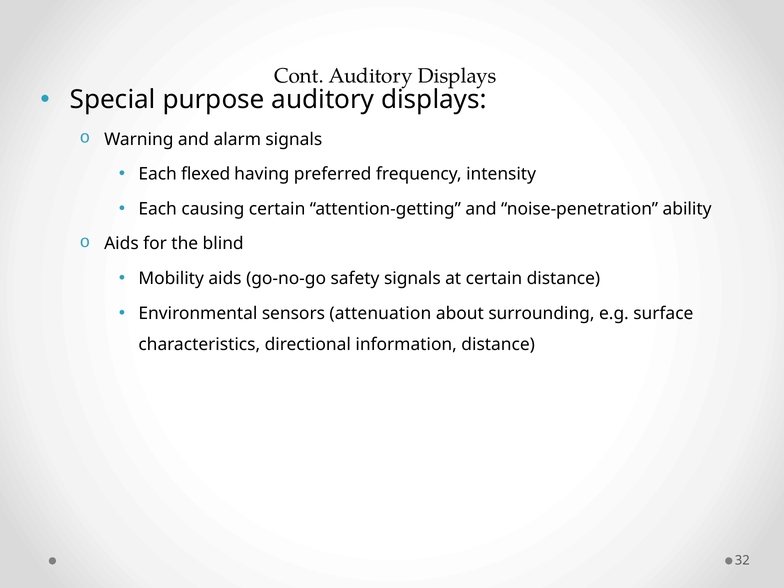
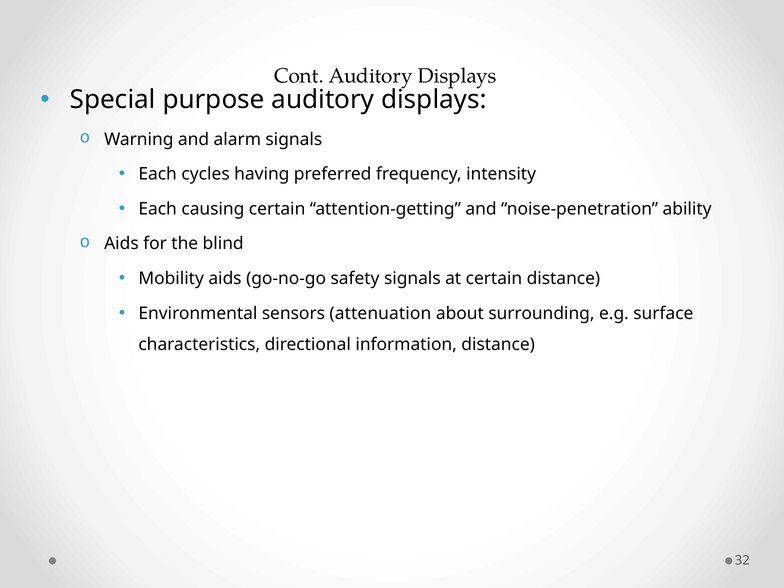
flexed: flexed -> cycles
